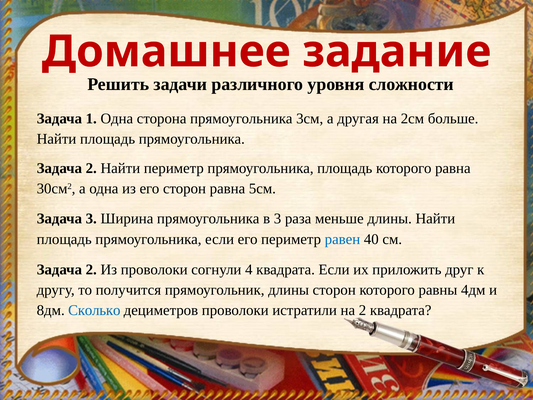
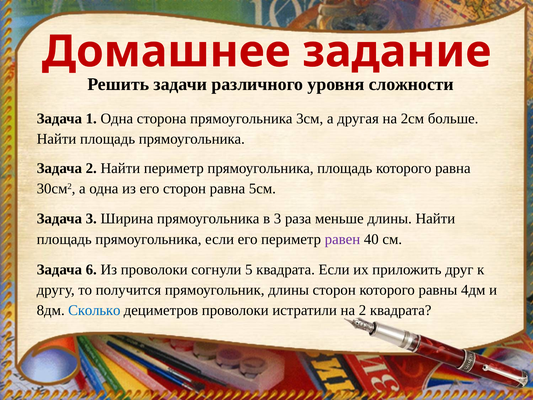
равен colour: blue -> purple
2 at (91, 269): 2 -> 6
4: 4 -> 5
